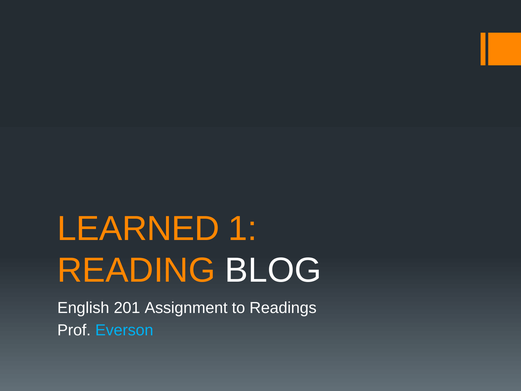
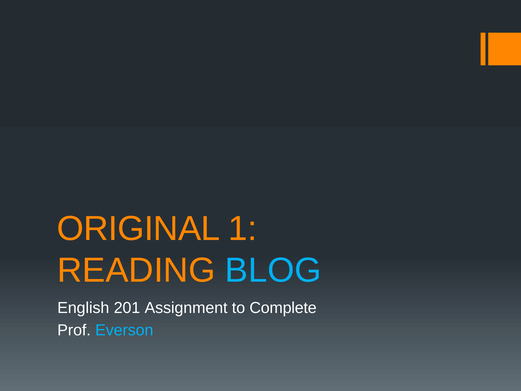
LEARNED: LEARNED -> ORIGINAL
BLOG colour: white -> light blue
Readings: Readings -> Complete
